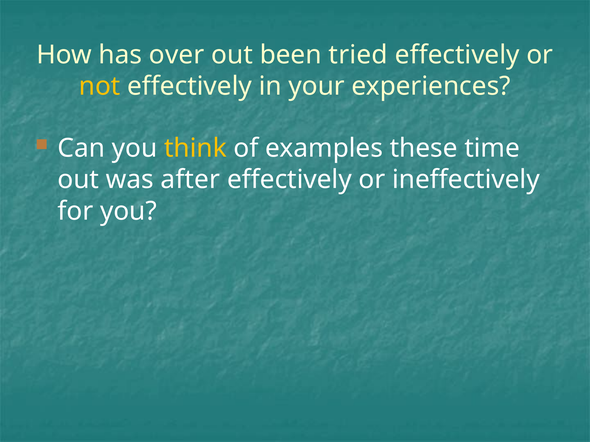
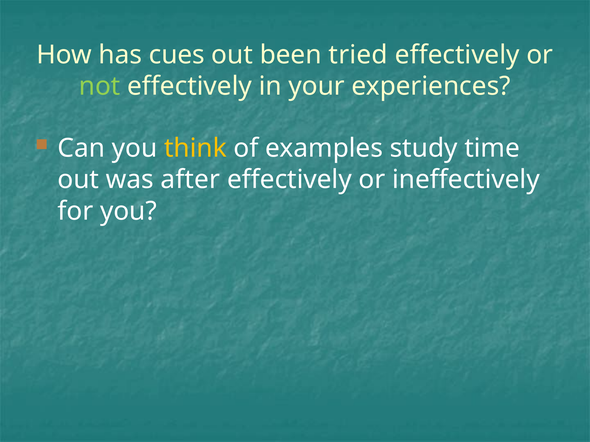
over: over -> cues
not colour: yellow -> light green
these: these -> study
